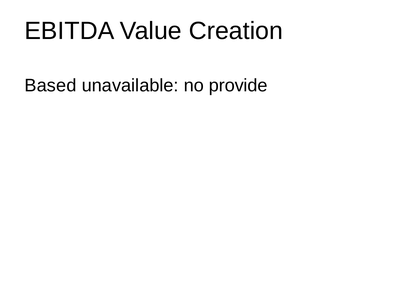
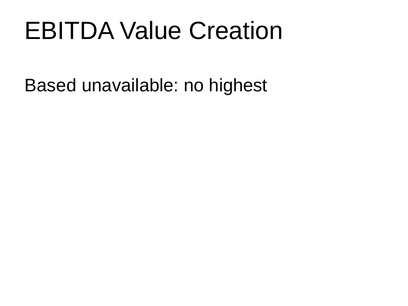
provide: provide -> highest
